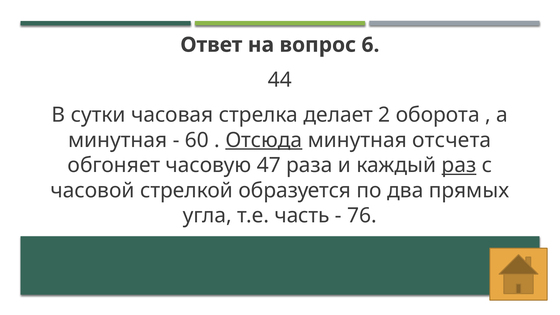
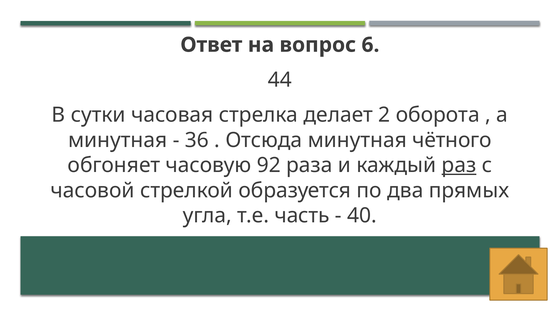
60: 60 -> 36
Отсюда underline: present -> none
отсчета: отсчета -> чётного
47: 47 -> 92
76: 76 -> 40
